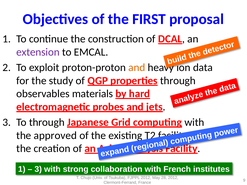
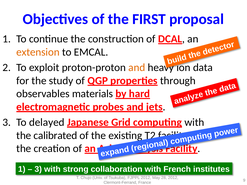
extension colour: purple -> orange
To through: through -> delayed
approved: approved -> calibrated
